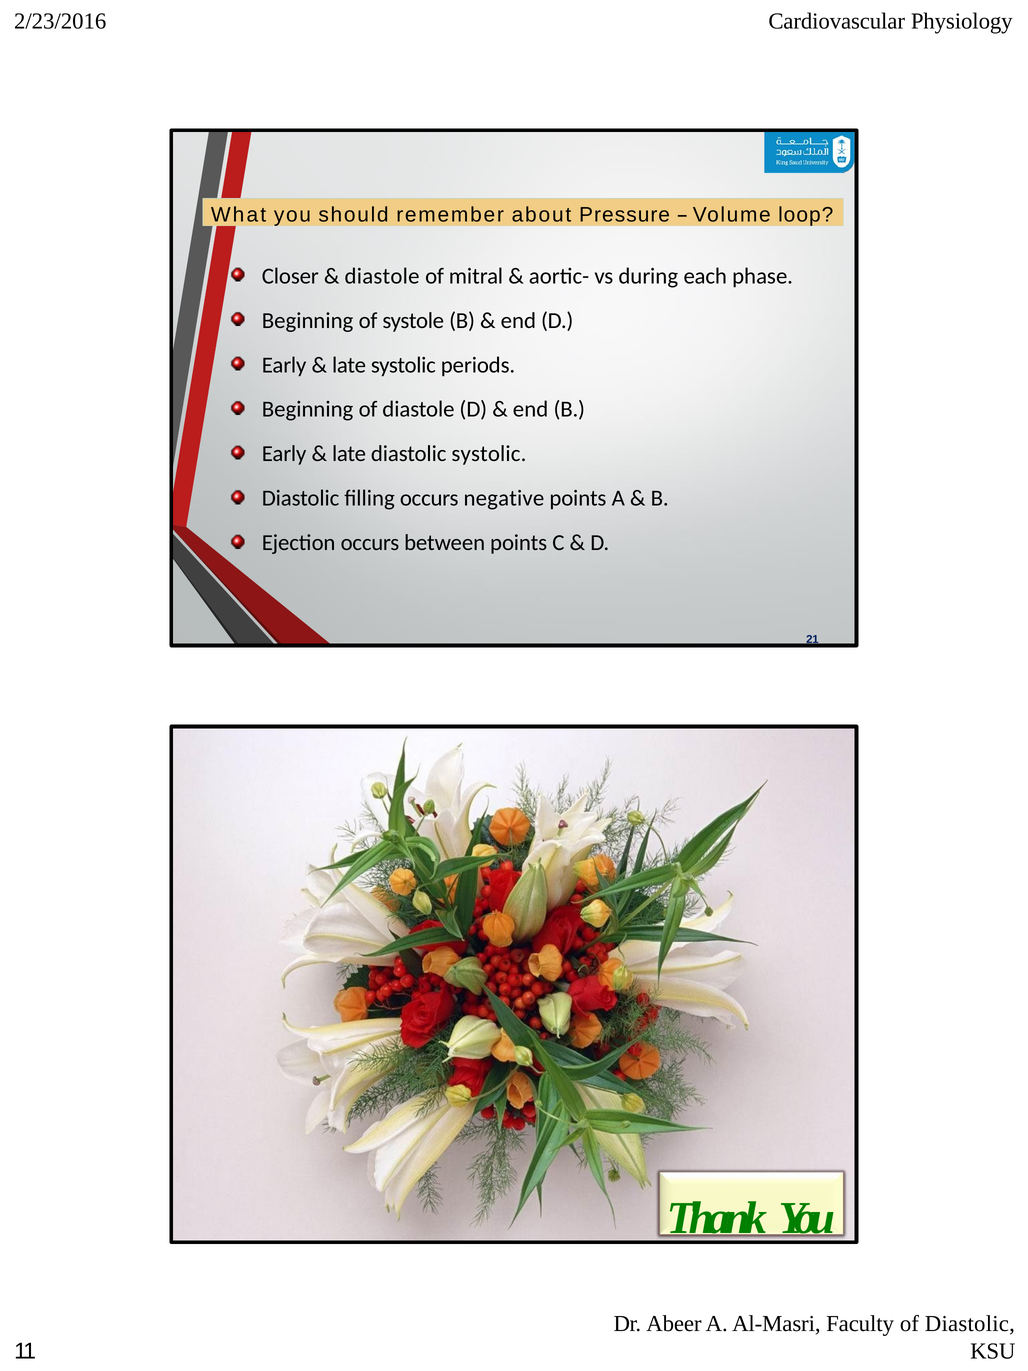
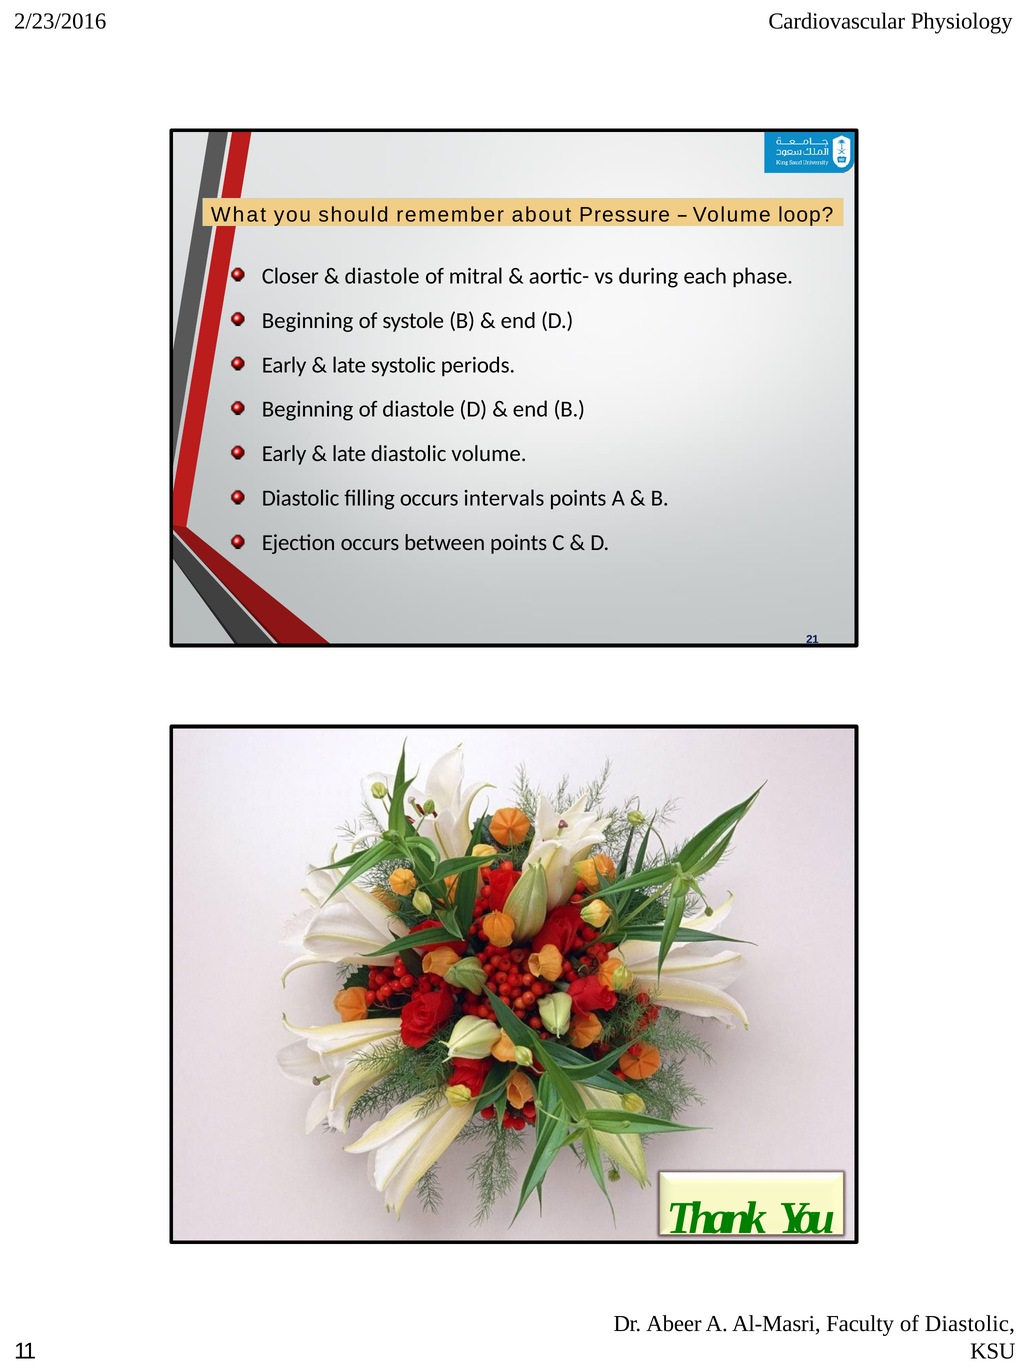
diastolic systolic: systolic -> volume
negative: negative -> intervals
